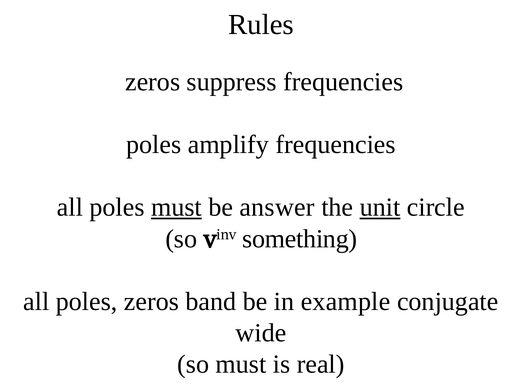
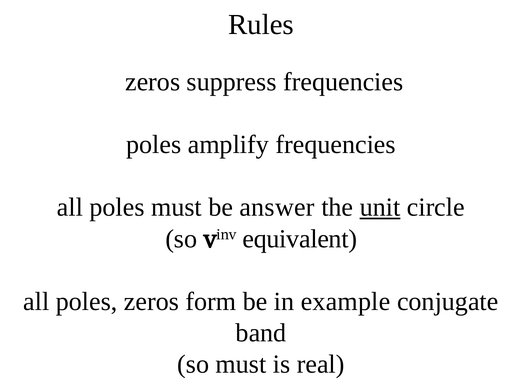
must at (176, 207) underline: present -> none
something: something -> equivalent
band: band -> form
wide: wide -> band
